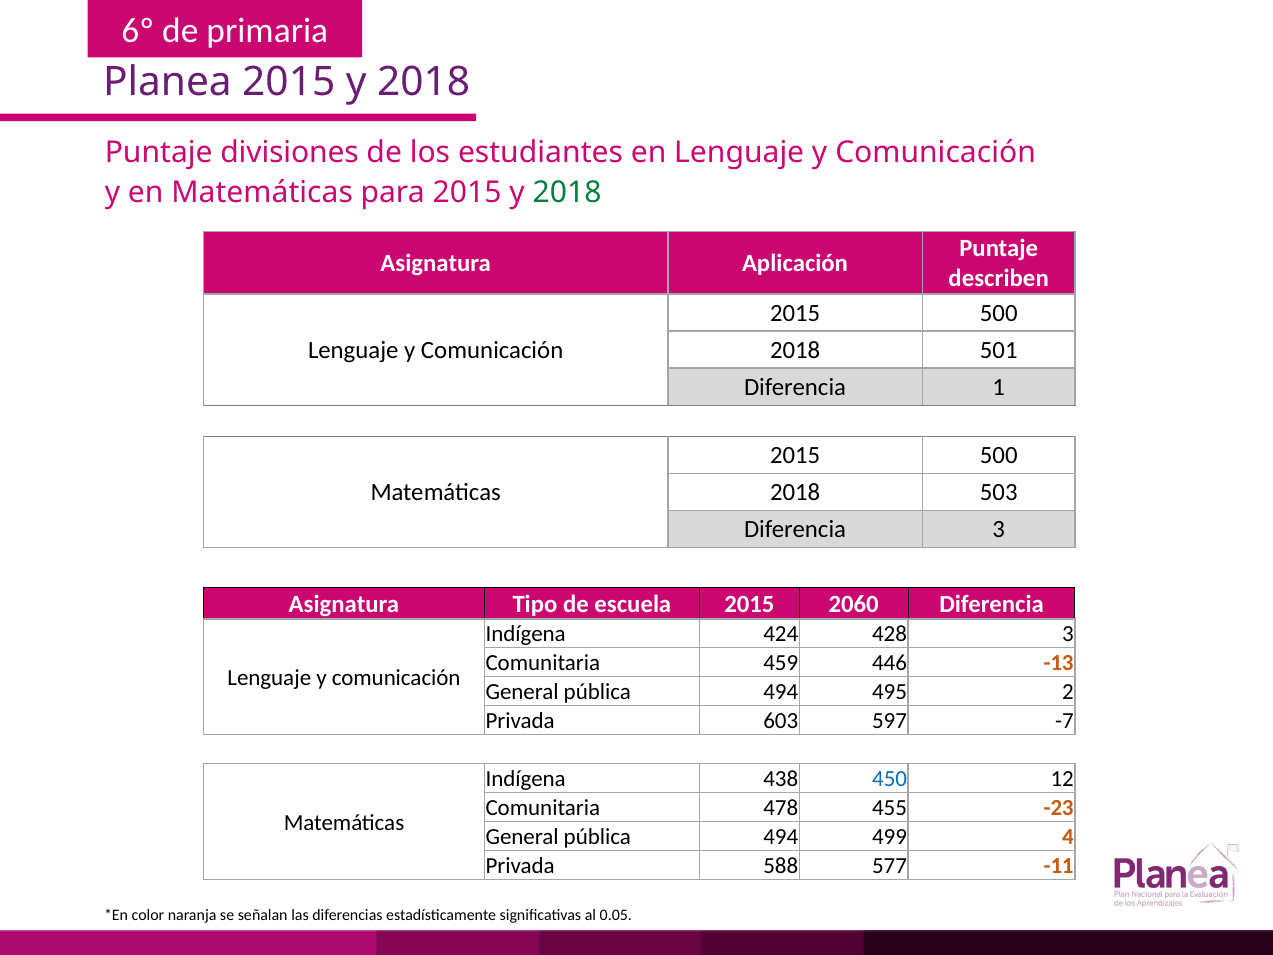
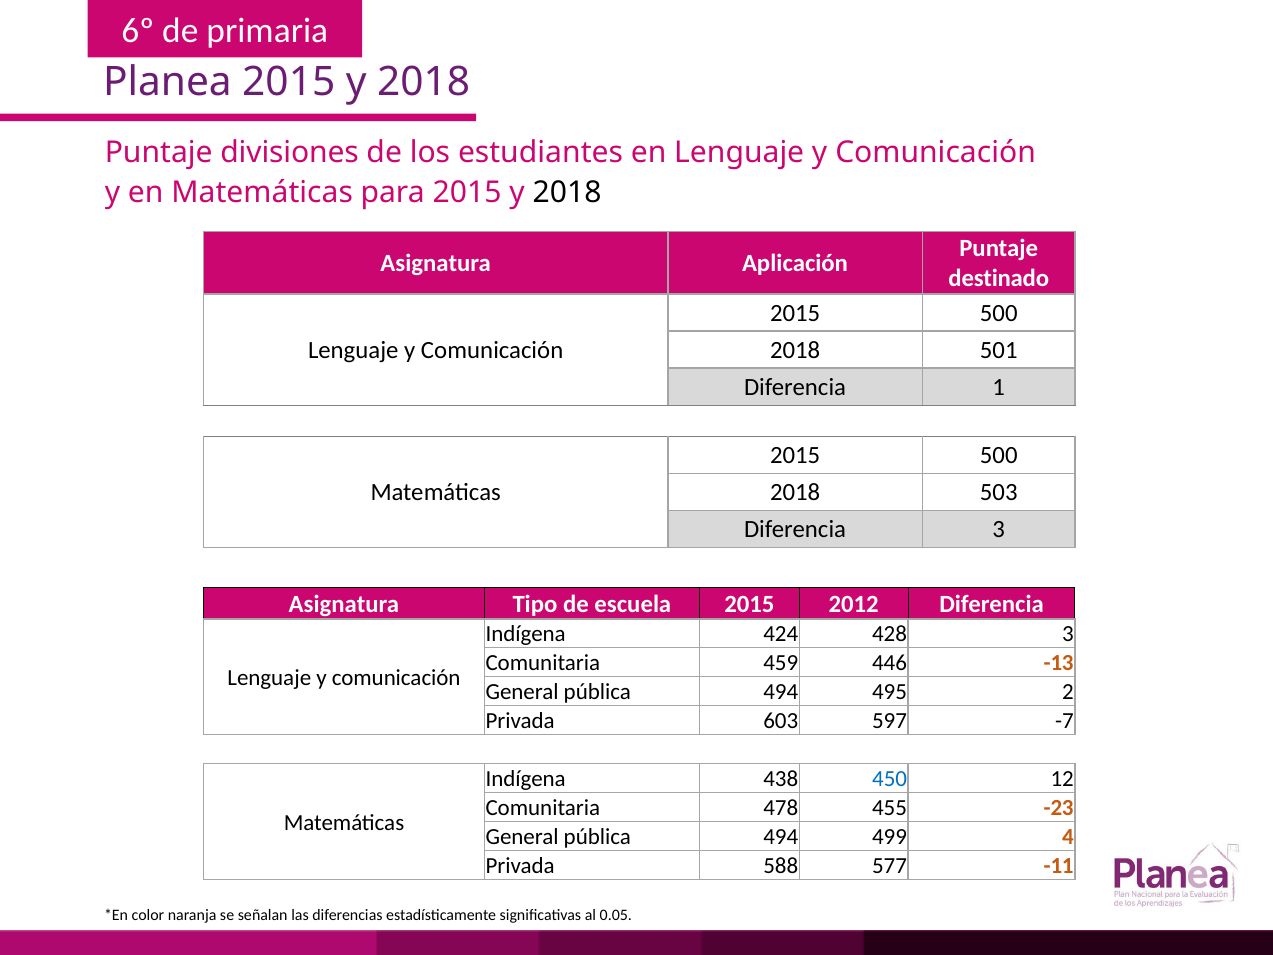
2018 at (567, 192) colour: green -> black
describen: describen -> destinado
2060: 2060 -> 2012
